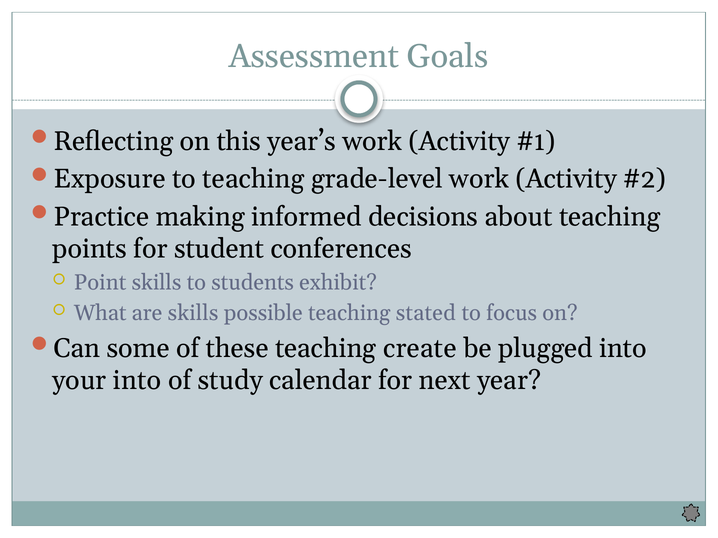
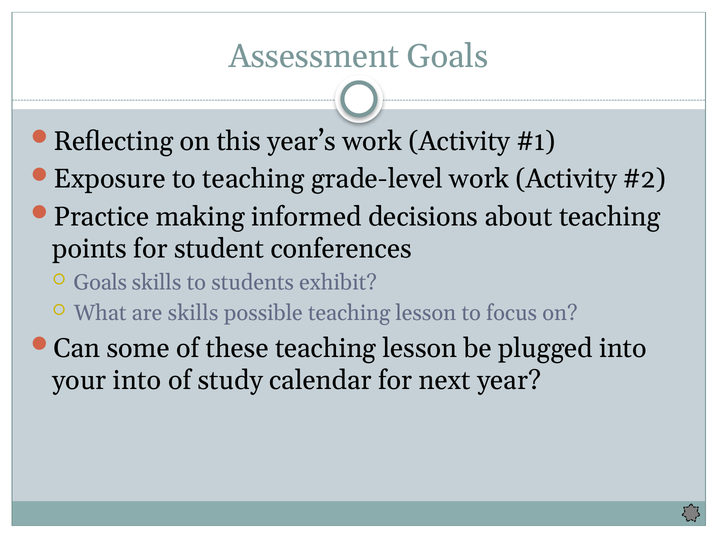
Point at (100, 283): Point -> Goals
possible teaching stated: stated -> lesson
these teaching create: create -> lesson
